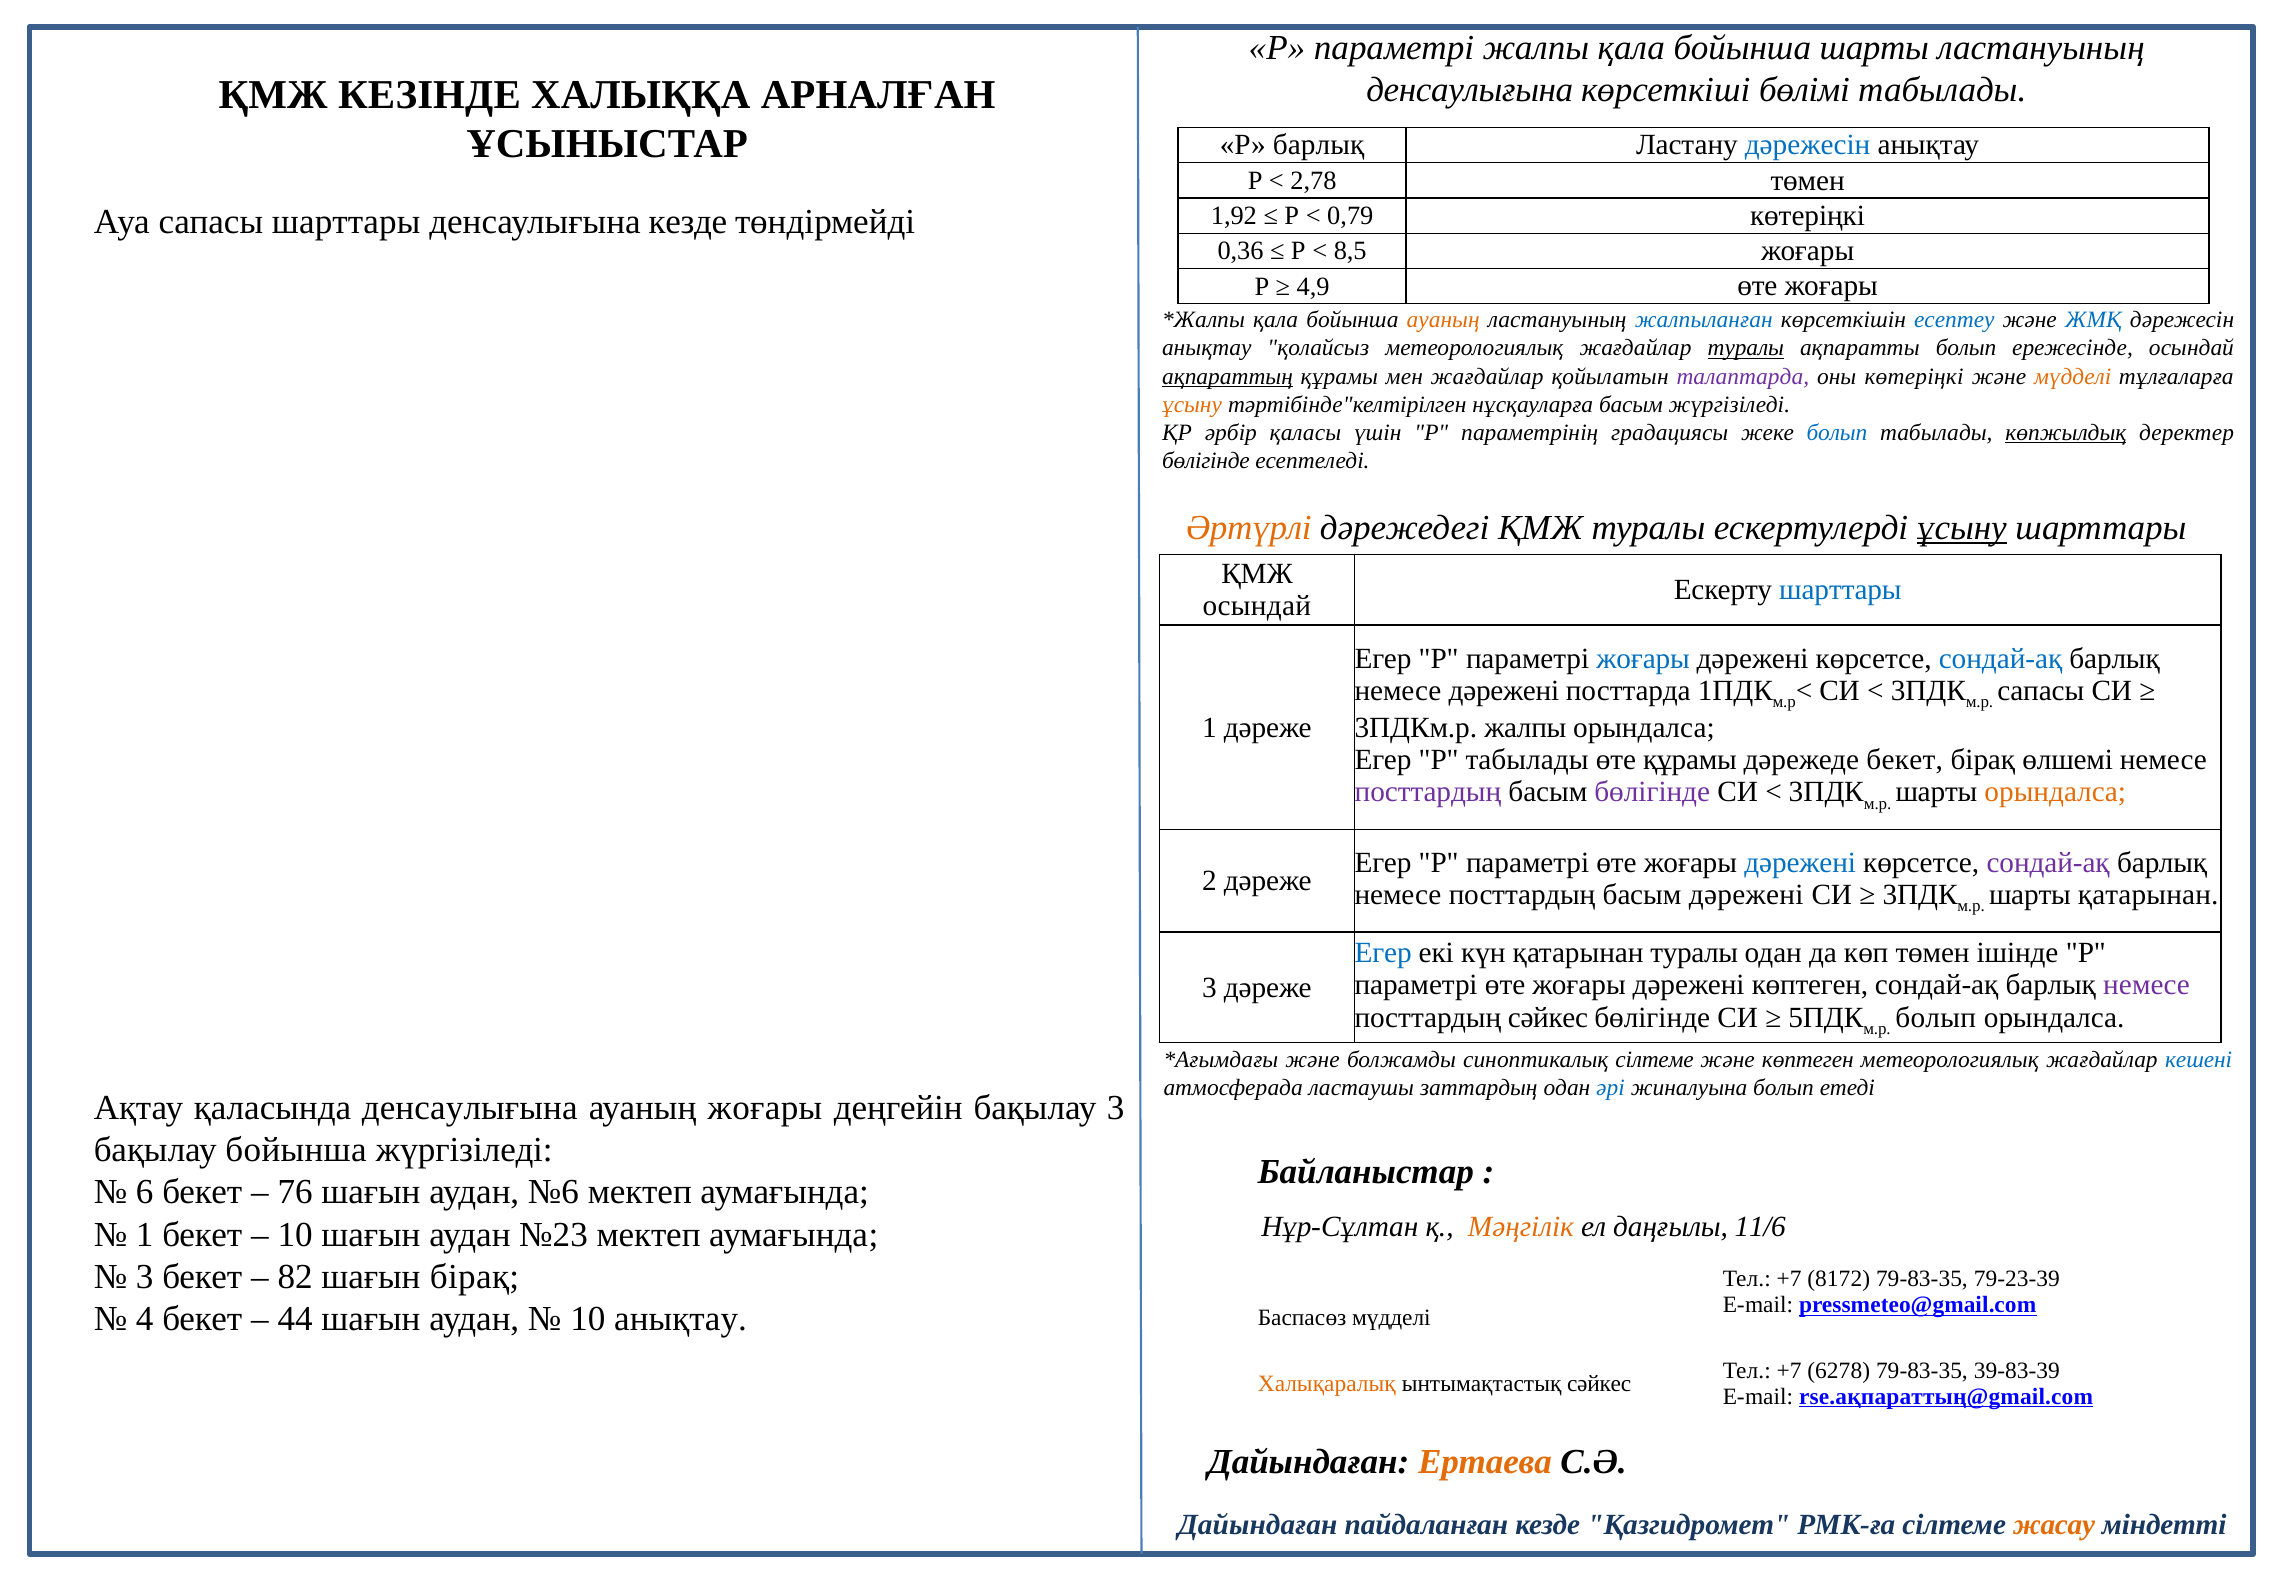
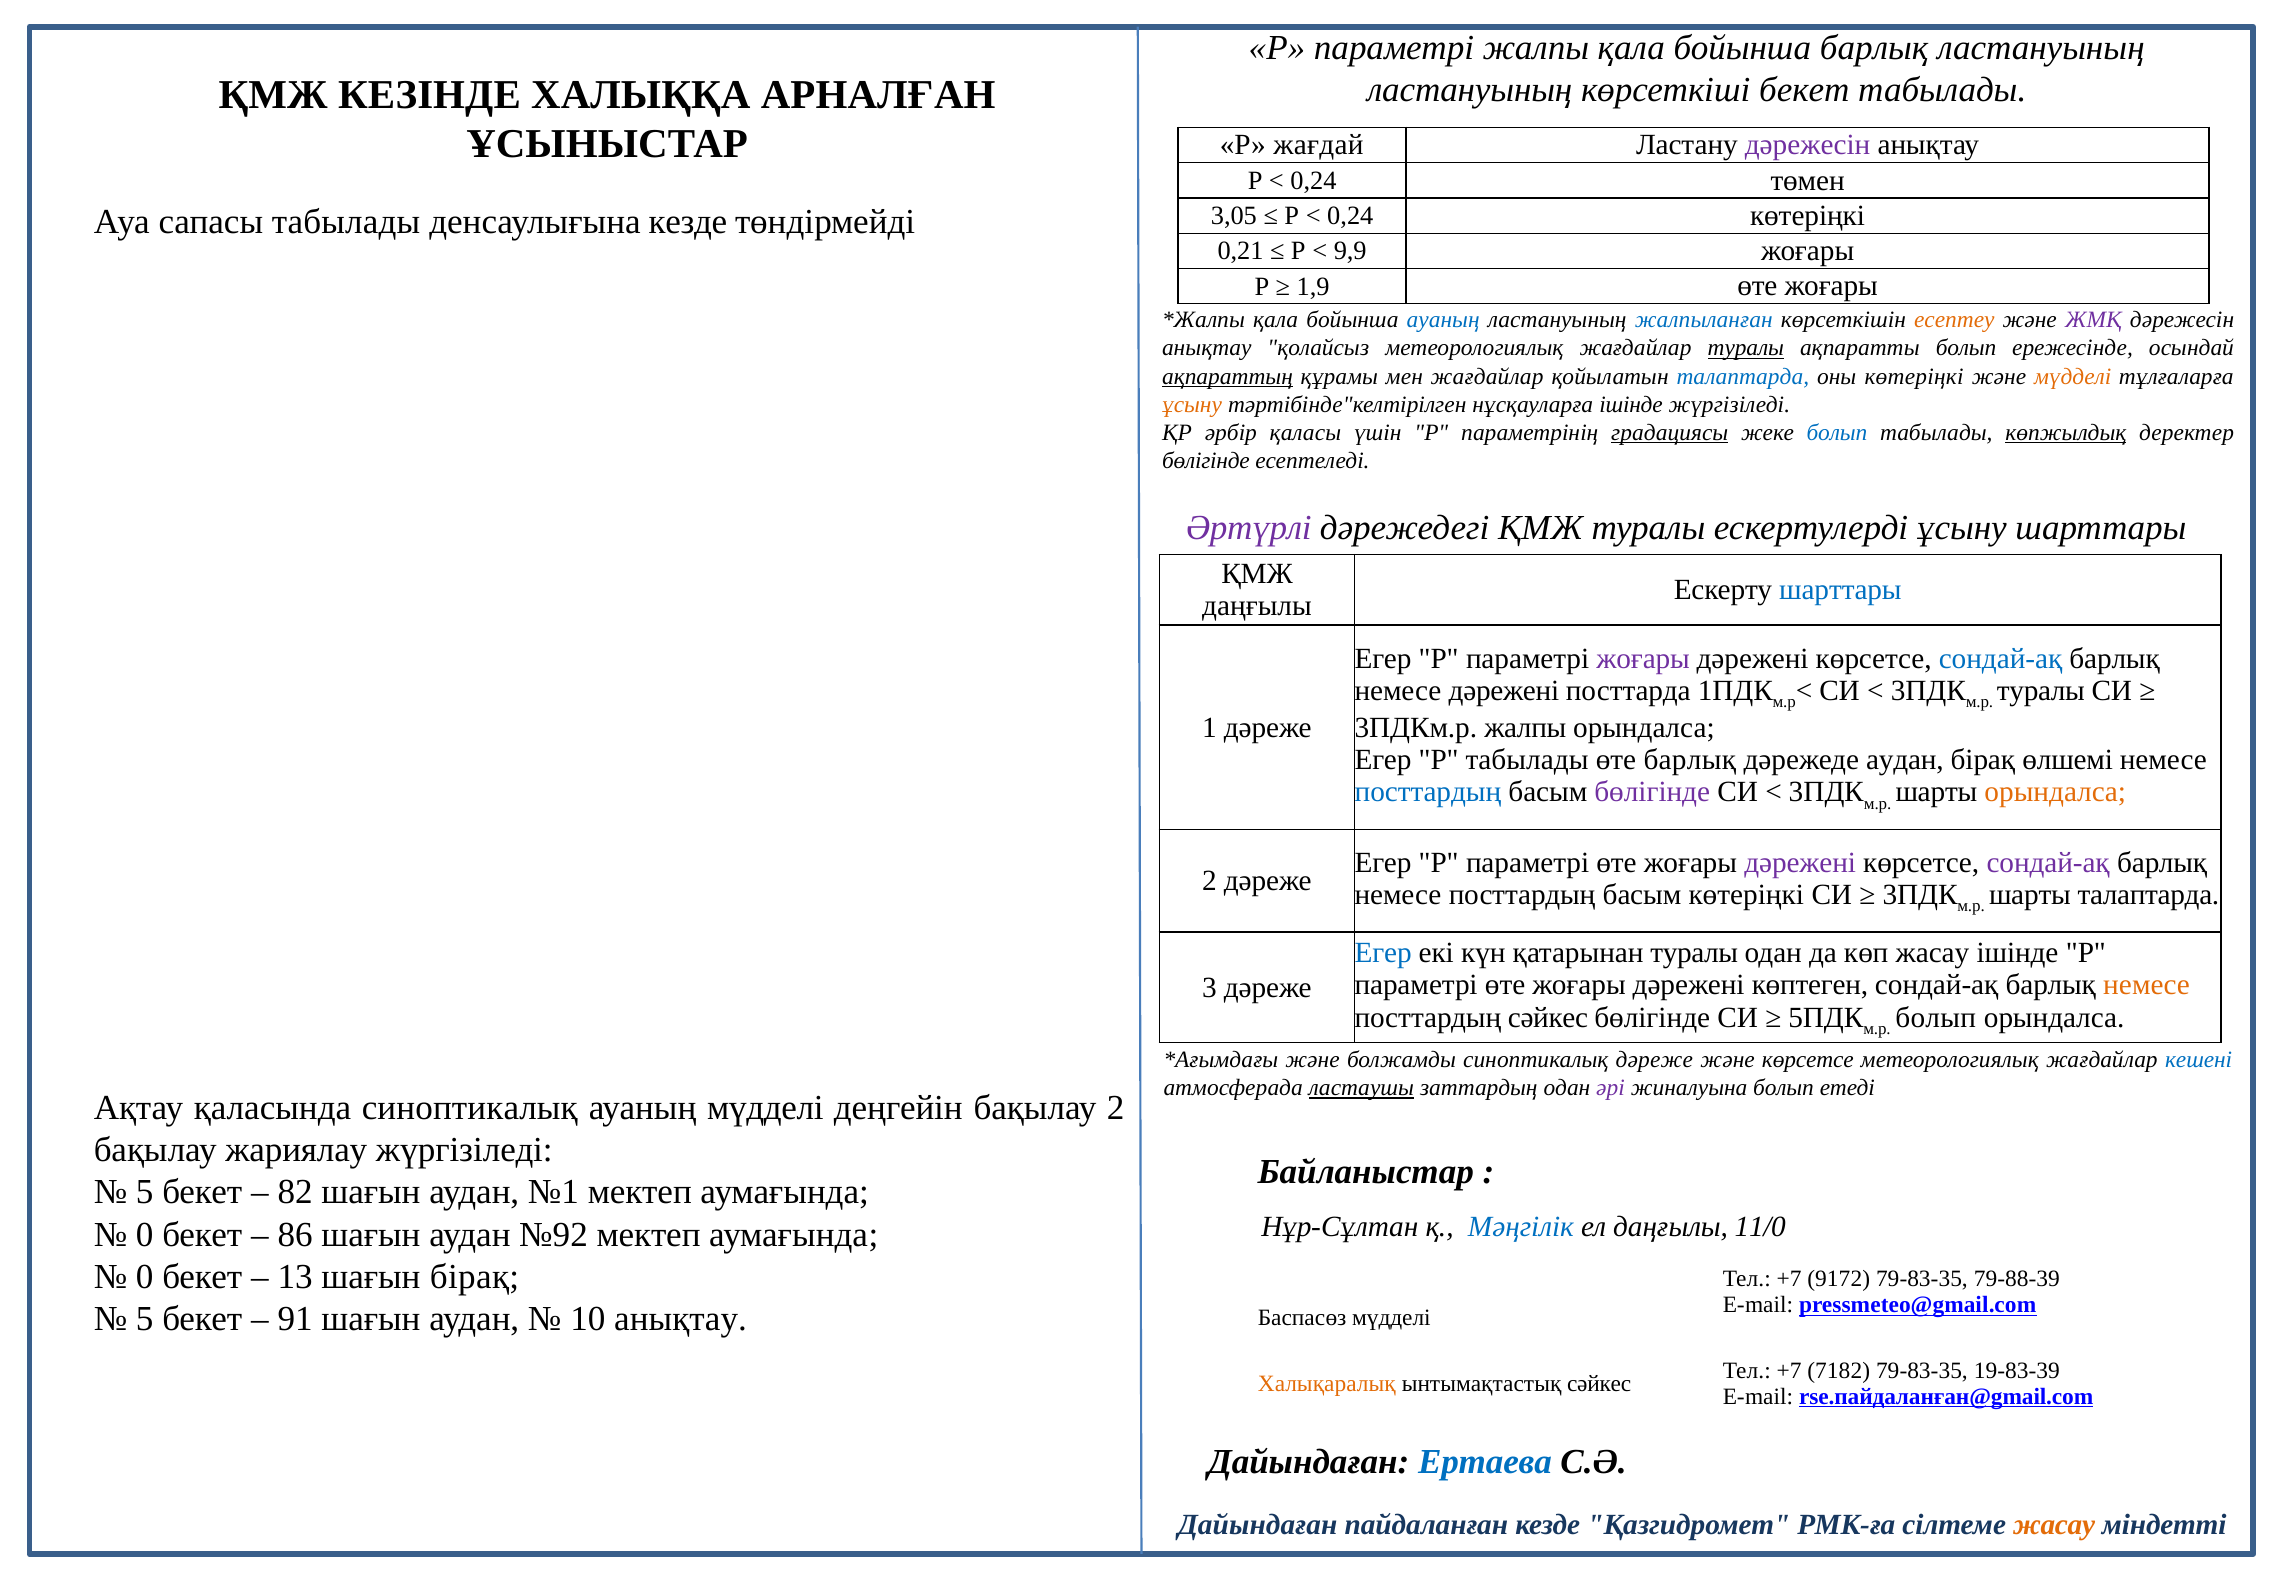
бойынша шарты: шарты -> барлық
денсаулығына at (1470, 90): денсаулығына -> ластануының
көрсеткіші бөлімі: бөлімі -> бекет
Р барлық: барлық -> жағдай
дәрежесін at (1808, 145) colour: blue -> purple
2,78 at (1314, 180): 2,78 -> 0,24
1,92: 1,92 -> 3,05
0,79 at (1350, 216): 0,79 -> 0,24
сапасы шарттары: шарттары -> табылады
0,36: 0,36 -> 0,21
8,5: 8,5 -> 9,9
4,9: 4,9 -> 1,9
ауаның at (1443, 320) colour: orange -> blue
есептеу colour: blue -> orange
ЖМҚ colour: blue -> purple
талаптарда at (1743, 376) colour: purple -> blue
нұсқауларға басым: басым -> ішінде
градациясы underline: none -> present
Әртүрлі colour: orange -> purple
ұсыну at (1962, 528) underline: present -> none
осындай at (1257, 606): осындай -> даңғылы
жоғары at (1643, 658) colour: blue -> purple
сапасы at (2041, 690): сапасы -> туралы
өте құрамы: құрамы -> барлық
дәрежеде бекет: бекет -> аудан
посттардың at (1428, 792) colour: purple -> blue
дәрежені at (1800, 862) colour: blue -> purple
басым дәрежені: дәрежені -> көтеріңкі
шарты қатарынан: қатарынан -> талаптарда
көп төмен: төмен -> жасау
немесе at (2146, 985) colour: purple -> orange
синоптикалық сілтеме: сілтеме -> дәреже
және көптеген: көптеген -> көрсетсе
ластаушы underline: none -> present
әрі colour: blue -> purple
қаласында денсаулығына: денсаулығына -> синоптикалық
ауаның жоғары: жоғары -> мүдделі
бақылау 3: 3 -> 2
бақылау бойынша: бойынша -> жариялау
6 at (145, 1192): 6 -> 5
76: 76 -> 82
№6: №6 -> №1
Мәңгілік colour: orange -> blue
11/6: 11/6 -> 11/0
1 at (145, 1234): 1 -> 0
10 at (295, 1234): 10 -> 86
№23: №23 -> №92
3 at (145, 1276): 3 -> 0
82: 82 -> 13
8172: 8172 -> 9172
79-23-39: 79-23-39 -> 79-88-39
4 at (145, 1318): 4 -> 5
44: 44 -> 91
6278: 6278 -> 7182
39-83-39: 39-83-39 -> 19-83-39
rse.ақпараттың@gmail.com: rse.ақпараттың@gmail.com -> rse.пайдаланған@gmail.com
Ертаева colour: orange -> blue
